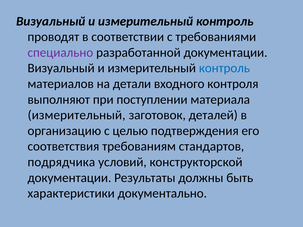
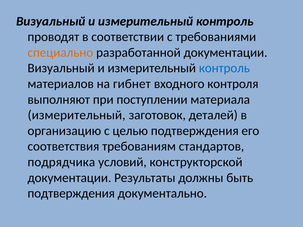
специально colour: purple -> orange
детали: детали -> гибнет
характеристики at (71, 194): характеристики -> подтверждения
